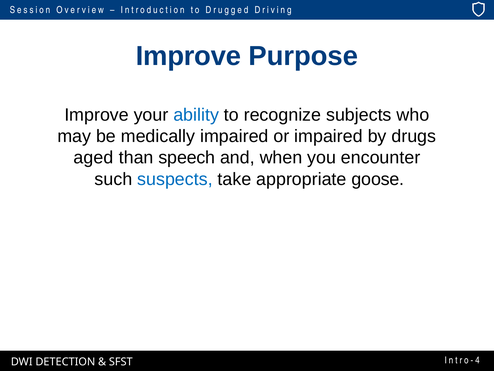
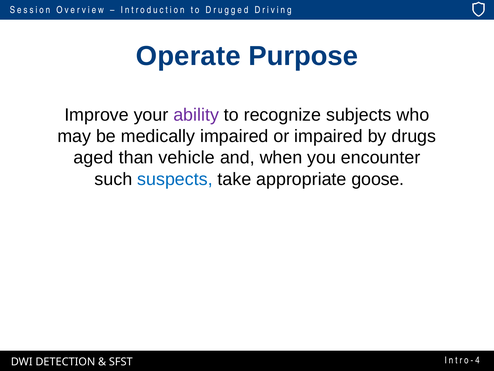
Improve at (188, 56): Improve -> Operate
ability colour: blue -> purple
speech: speech -> vehicle
